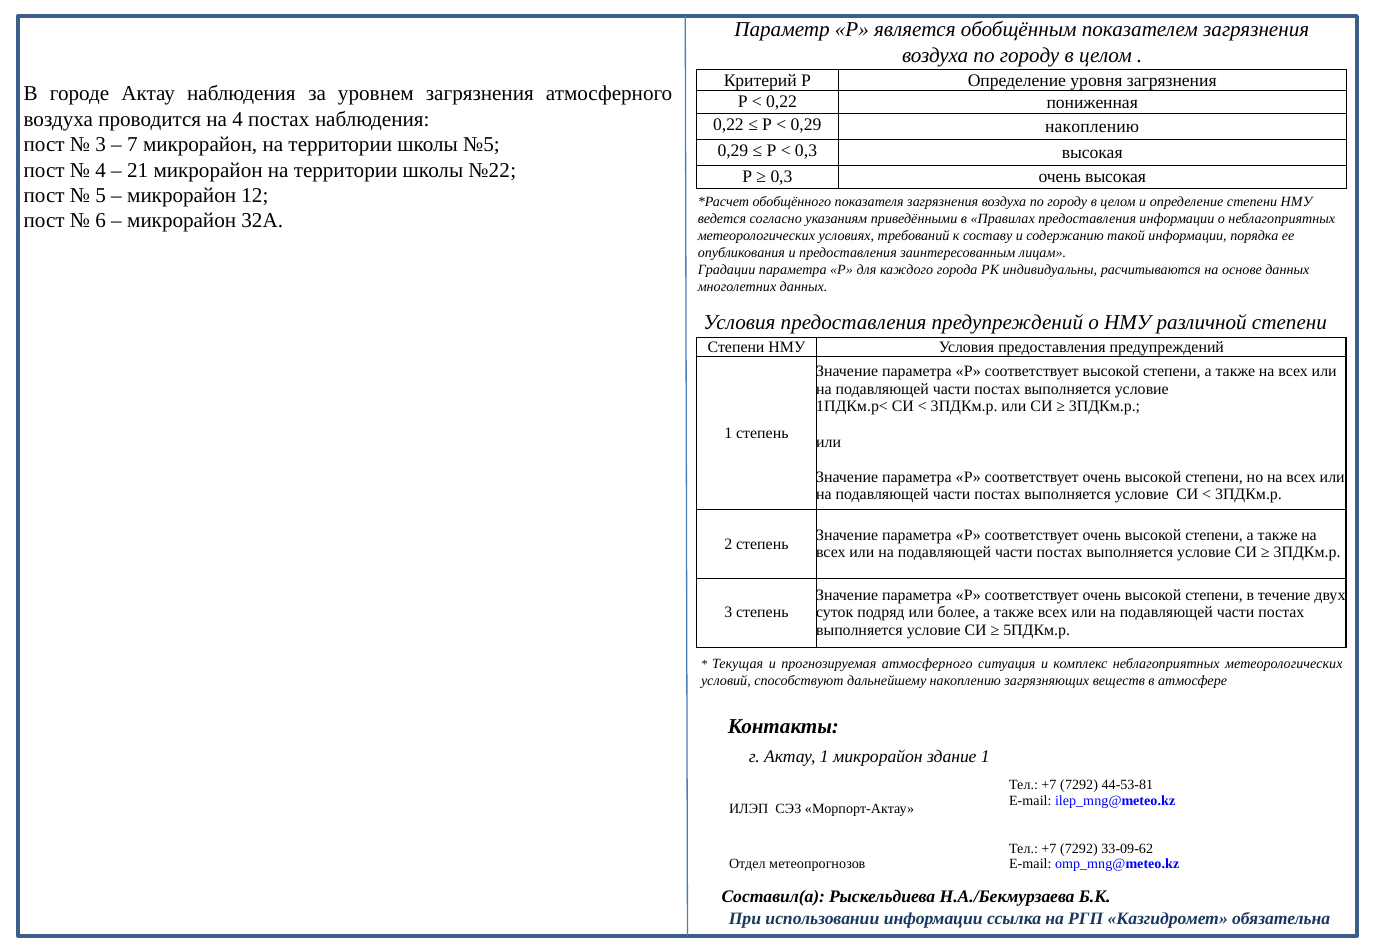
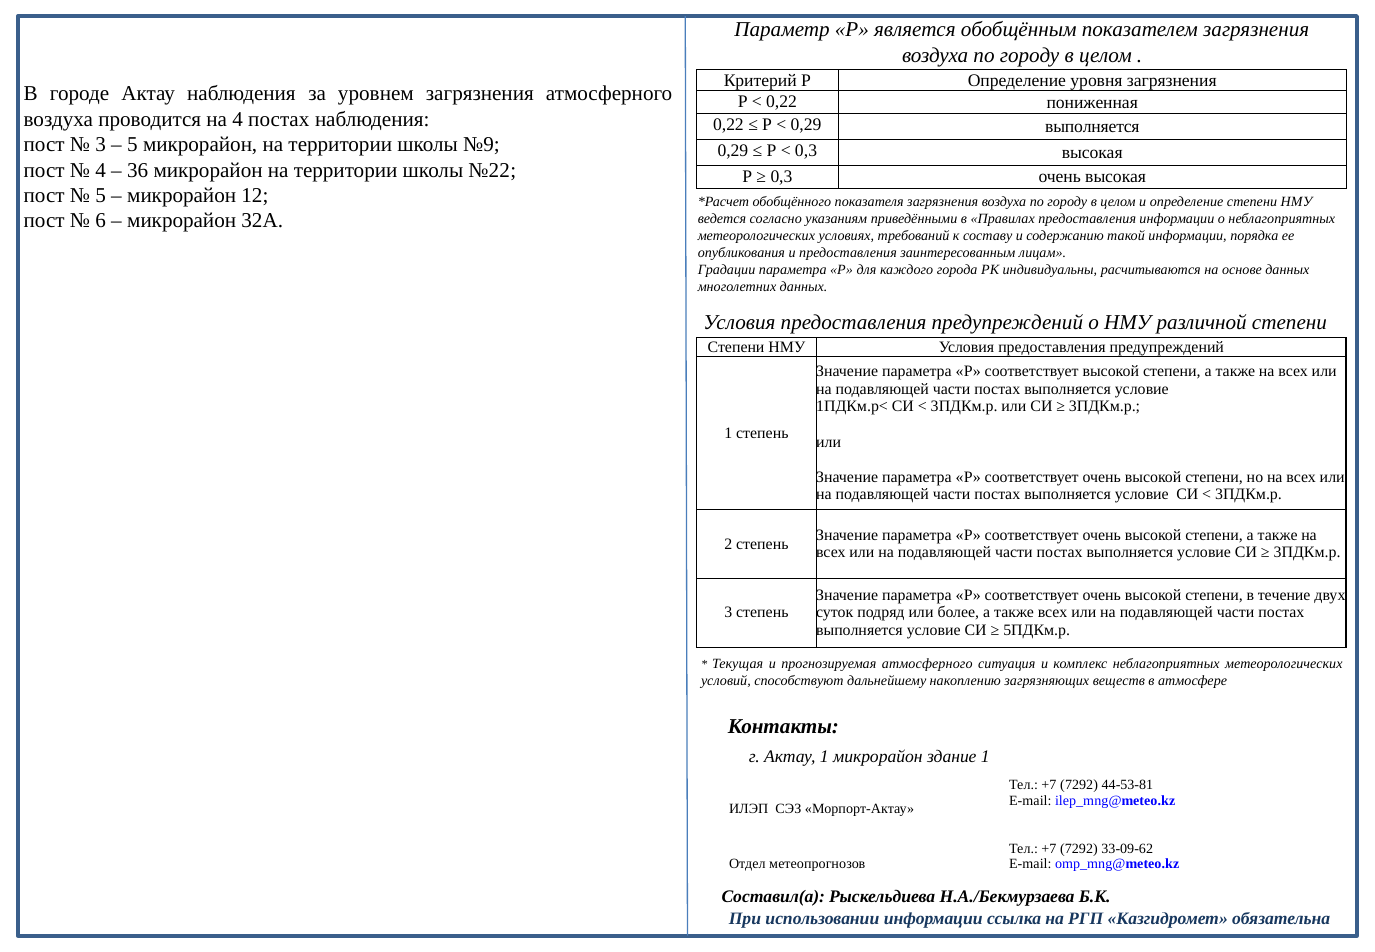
0,29 накоплению: накоплению -> выполняется
7 at (132, 145): 7 -> 5
№5: №5 -> №9
21: 21 -> 36
